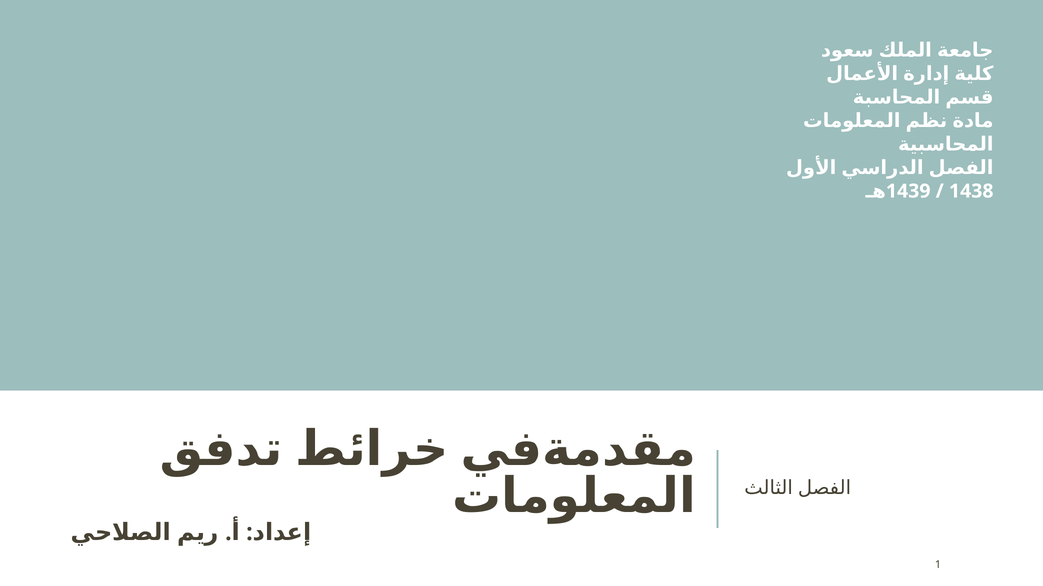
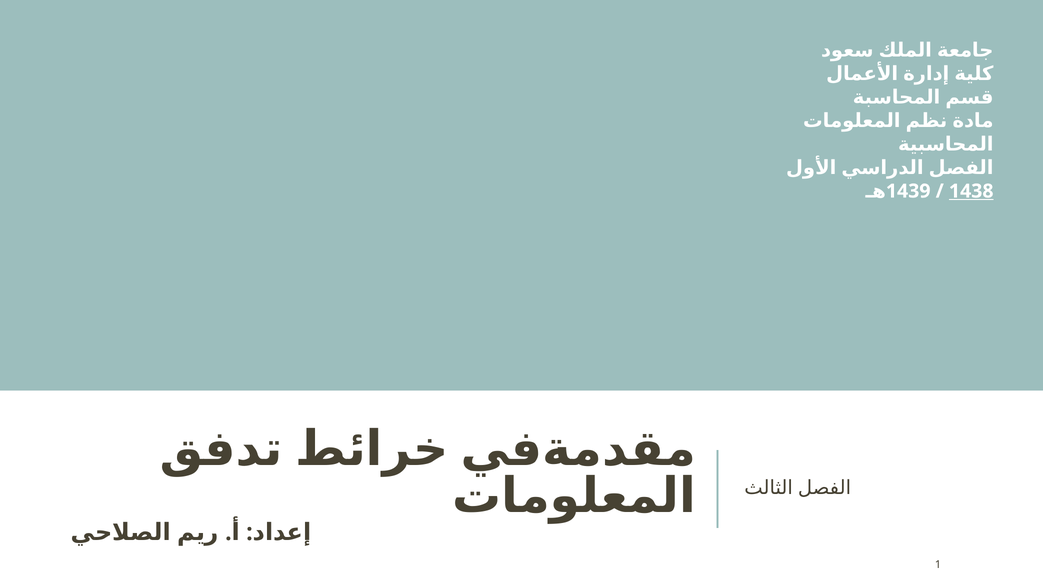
1438 underline: none -> present
